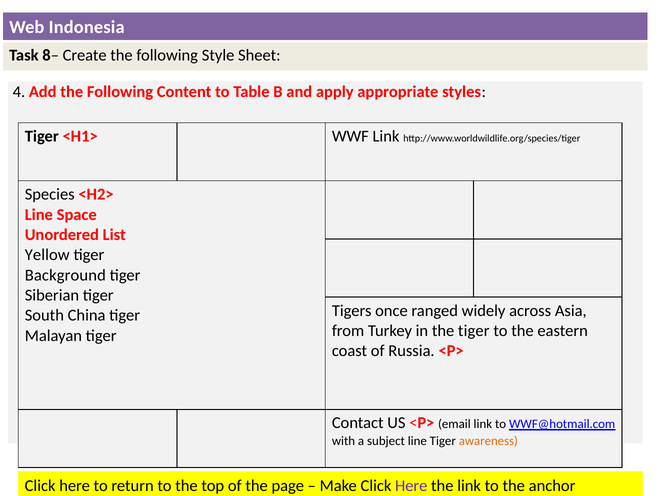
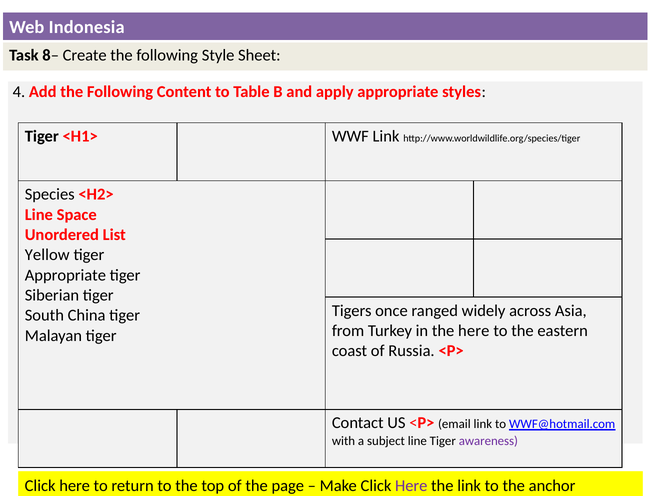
Background at (65, 275): Background -> Appropriate
the tiger: tiger -> here
awareness colour: orange -> purple
